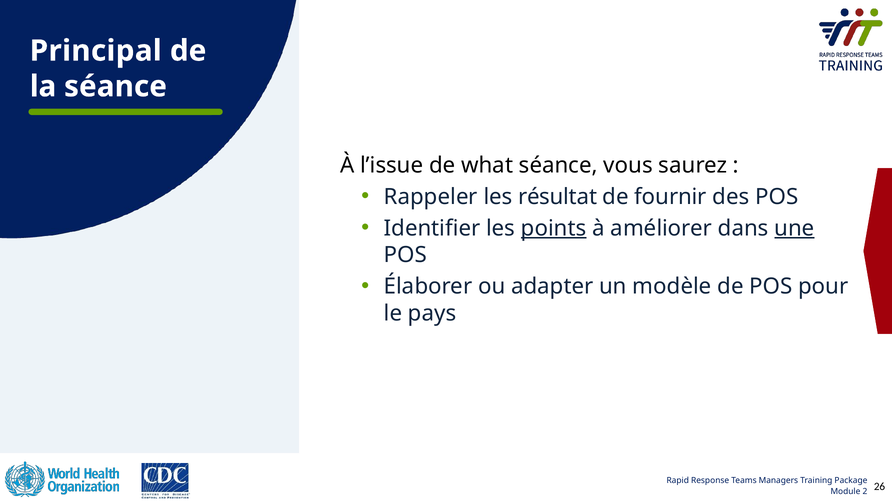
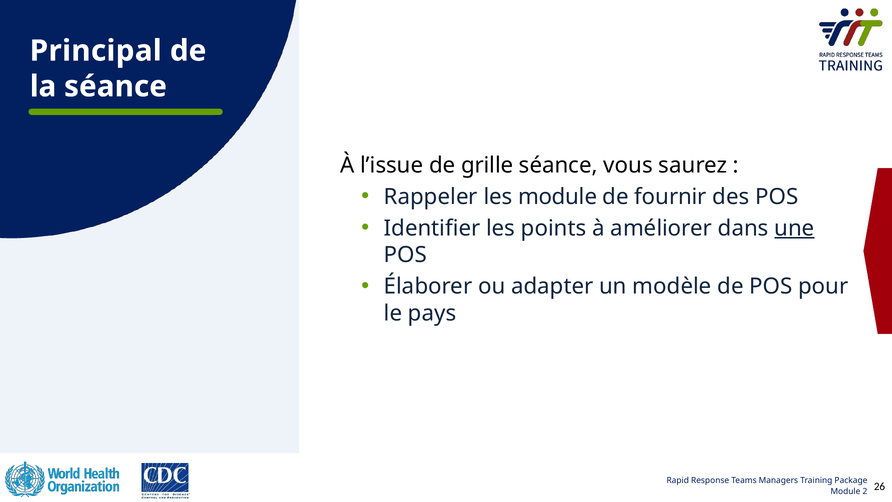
what: what -> grille
les résultat: résultat -> module
points underline: present -> none
